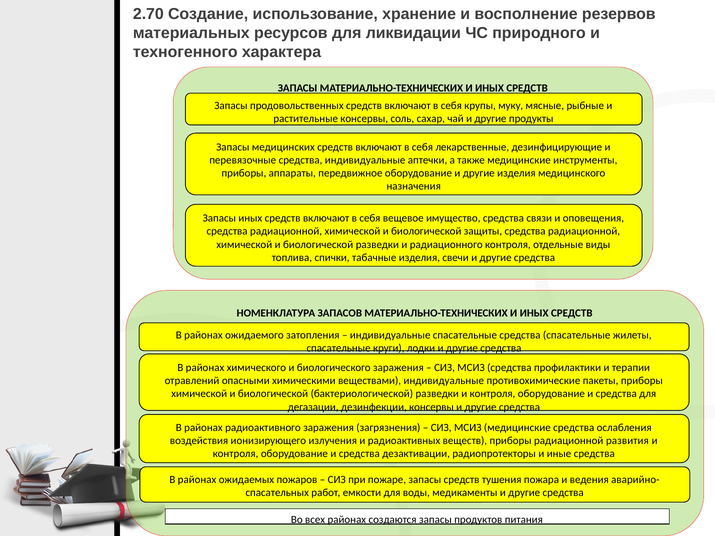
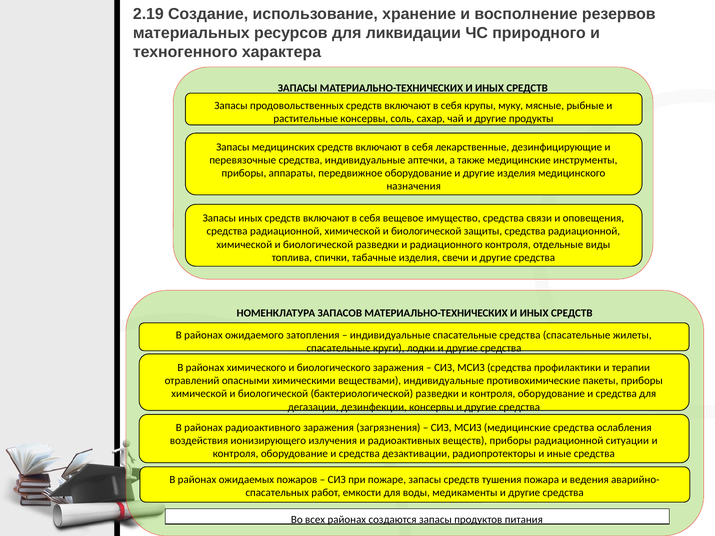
2.70: 2.70 -> 2.19
развития: развития -> ситуации
